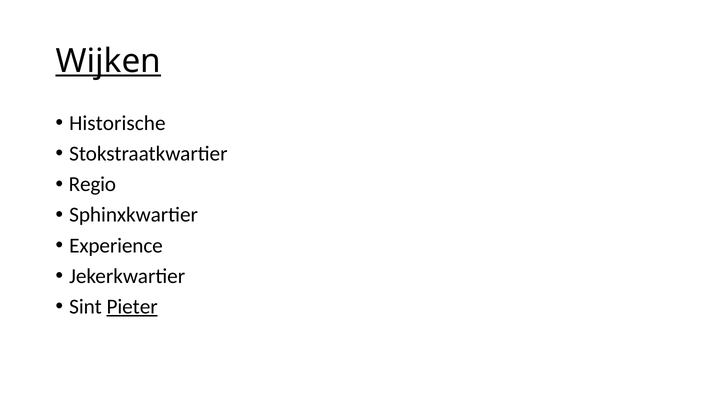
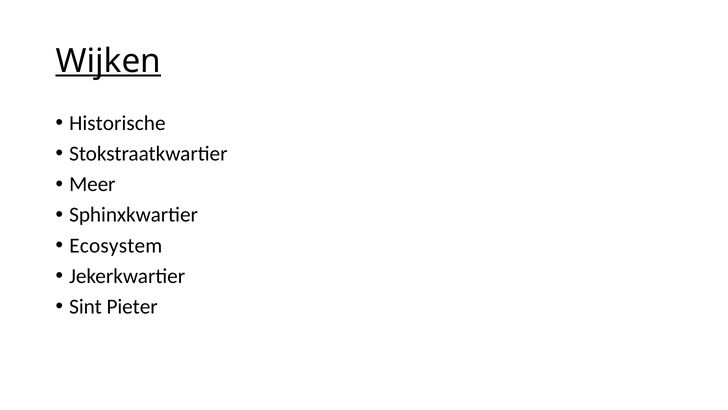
Regio: Regio -> Meer
Experience: Experience -> Ecosystem
Pieter underline: present -> none
